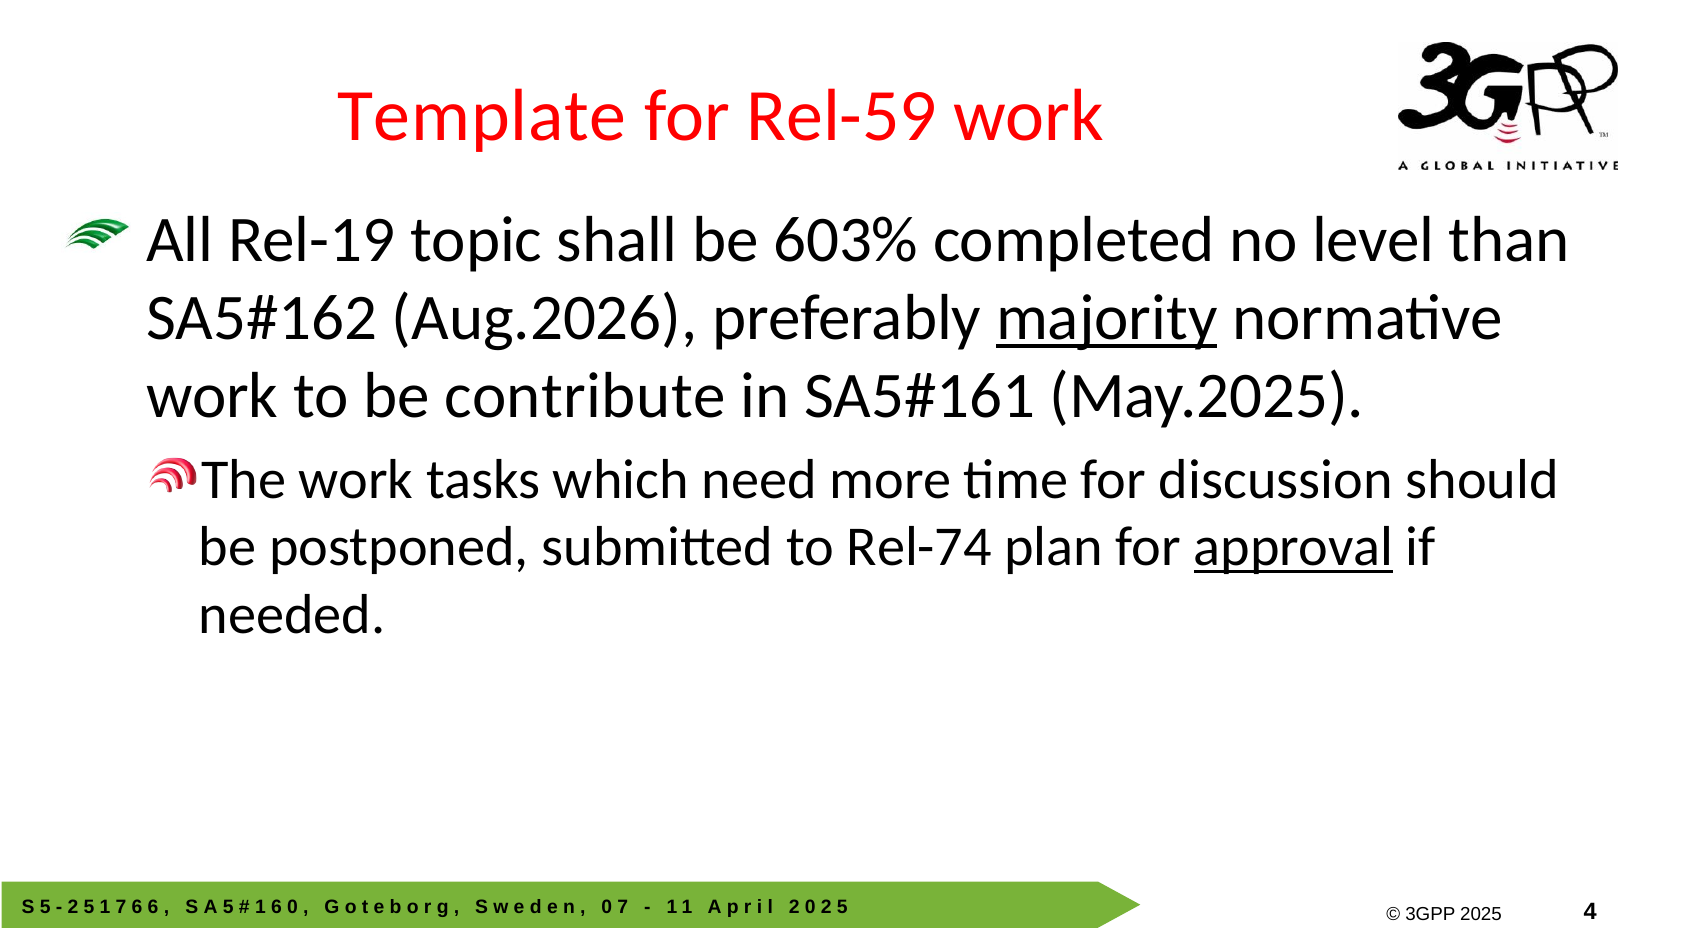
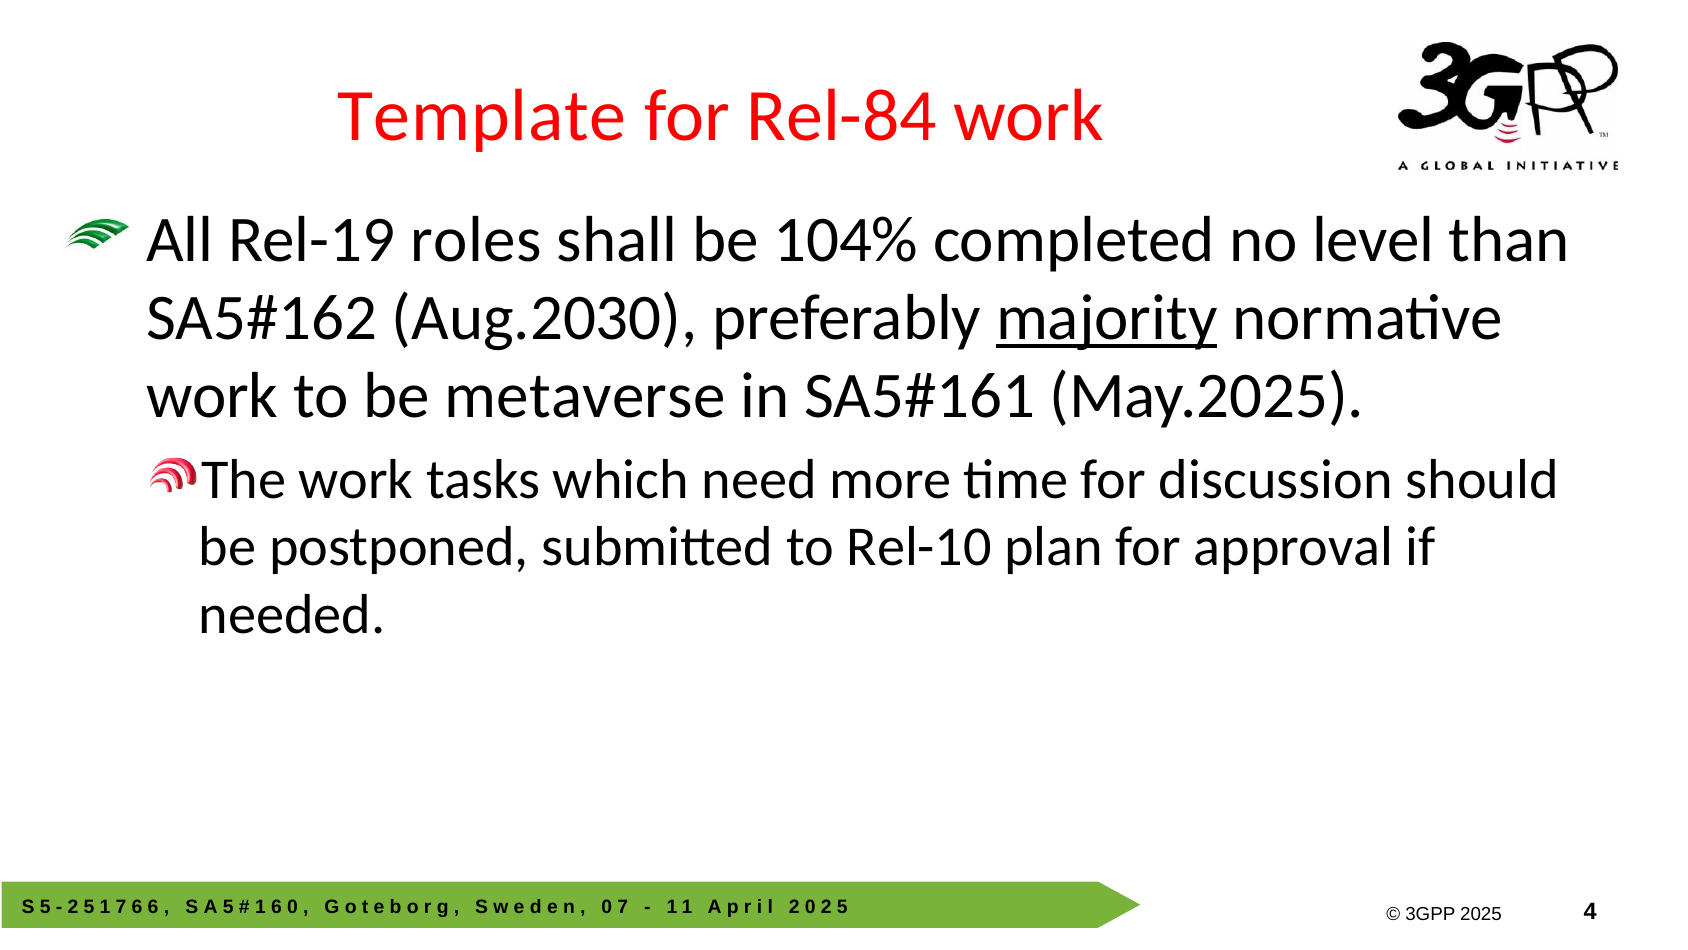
Rel-59: Rel-59 -> Rel-84
topic: topic -> roles
603%: 603% -> 104%
Aug.2026: Aug.2026 -> Aug.2030
contribute: contribute -> metaverse
Rel-74: Rel-74 -> Rel-10
approval underline: present -> none
